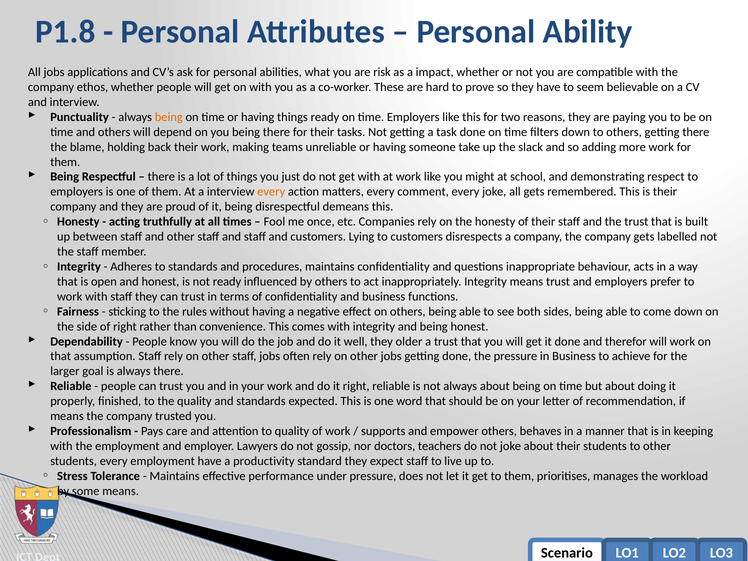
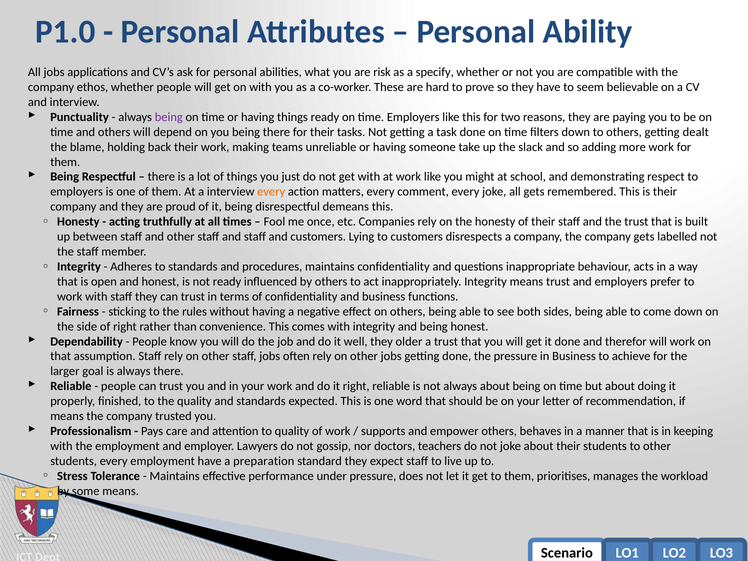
P1.8: P1.8 -> P1.0
impact: impact -> specify
being at (169, 117) colour: orange -> purple
getting there: there -> dealt
productivity: productivity -> preparation
